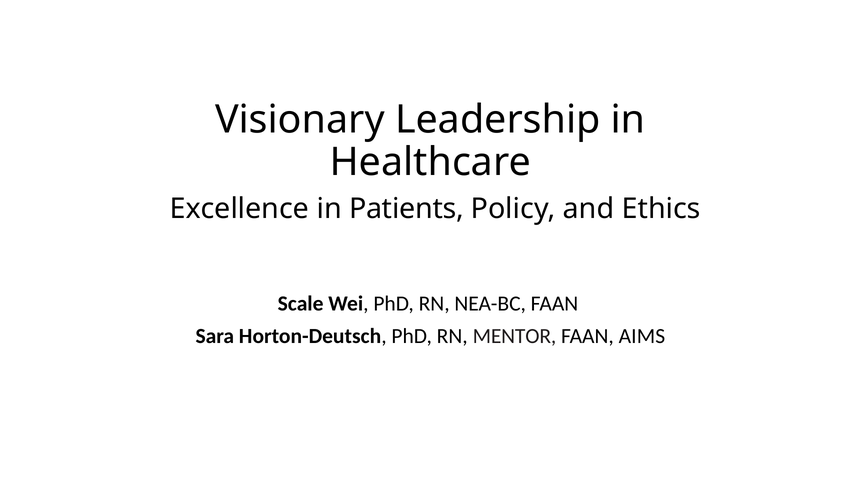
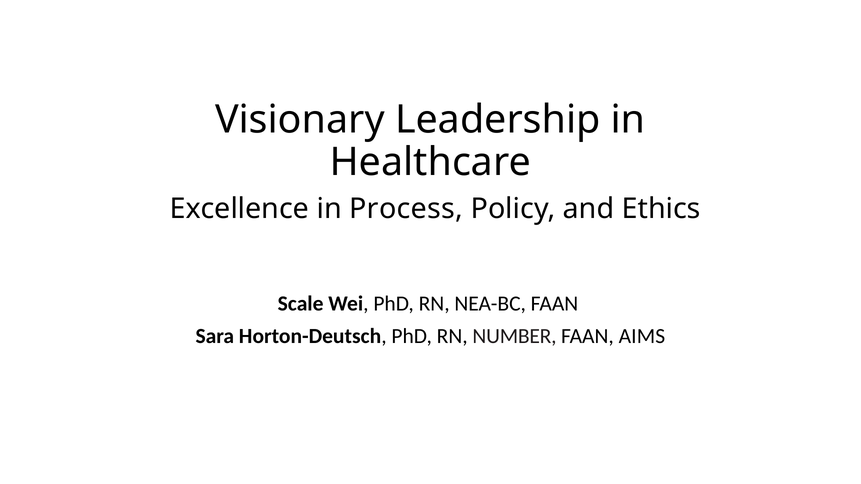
Patients: Patients -> Process
MENTOR: MENTOR -> NUMBER
